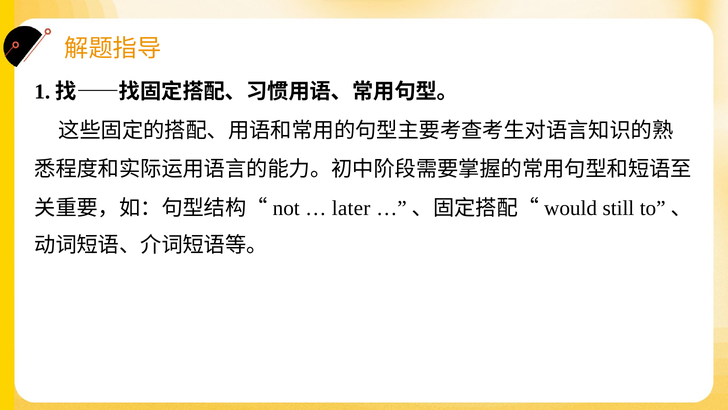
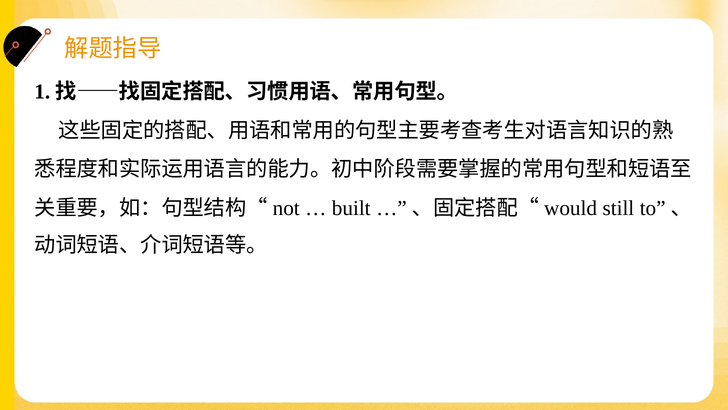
later: later -> built
